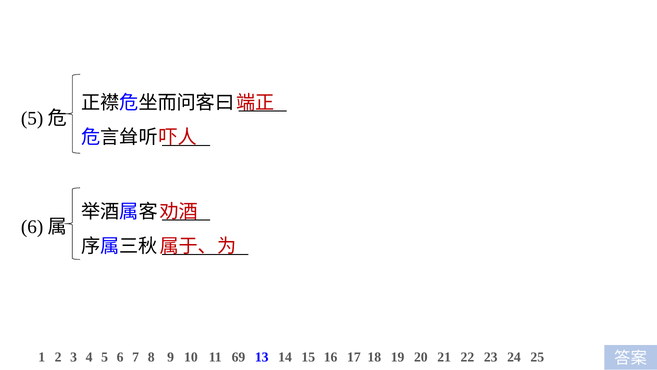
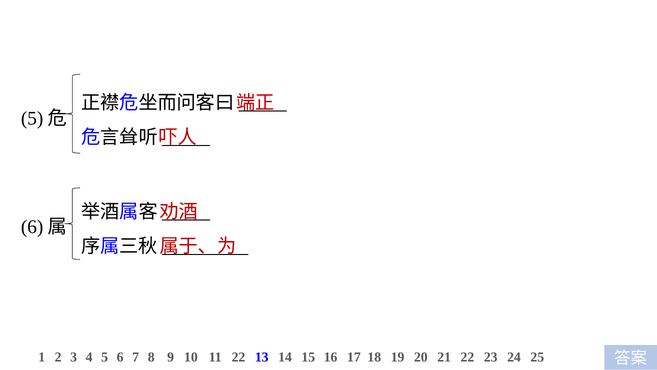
11 69: 69 -> 22
